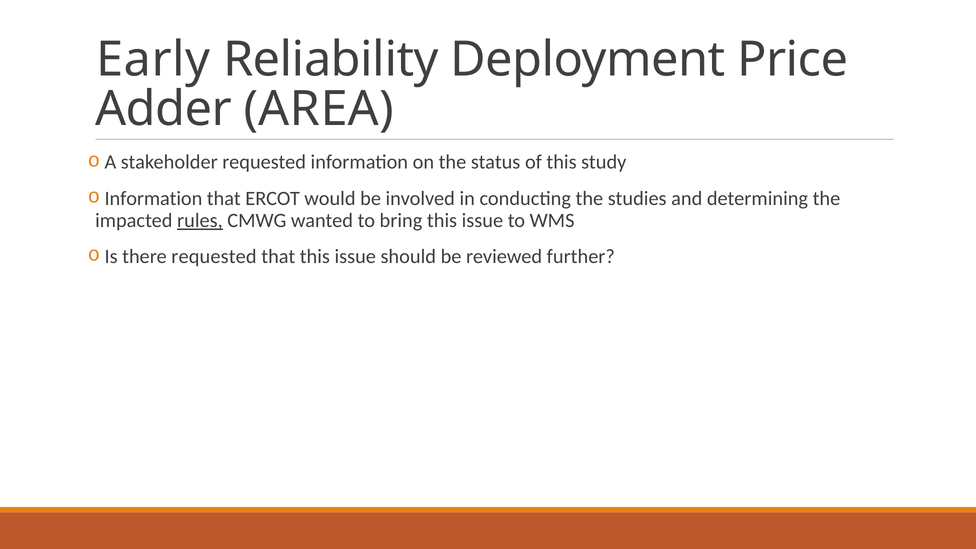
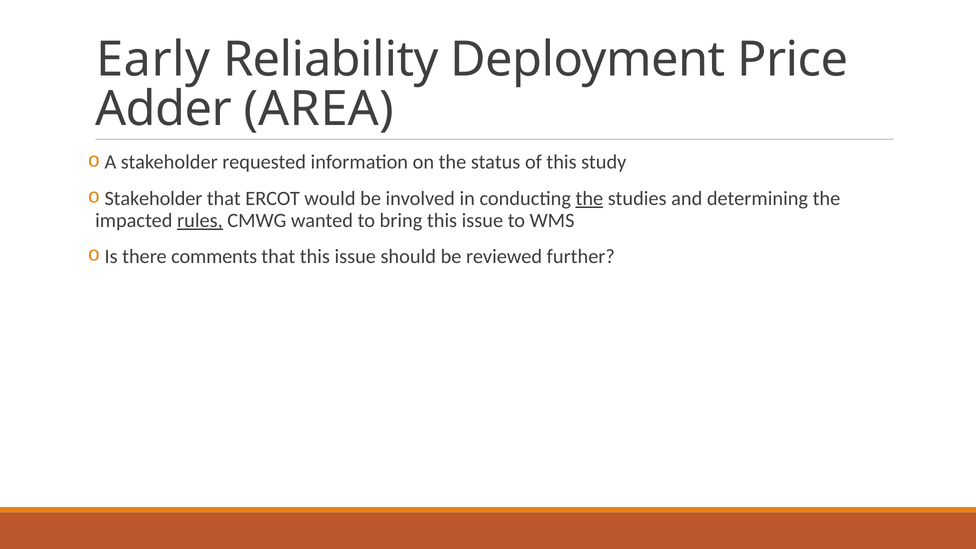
Information at (153, 198): Information -> Stakeholder
the at (589, 198) underline: none -> present
there requested: requested -> comments
